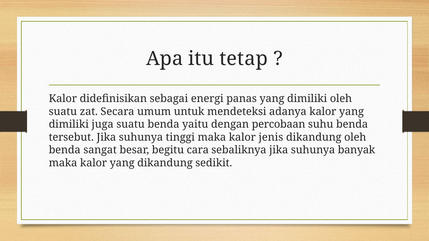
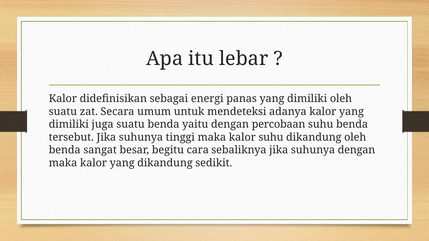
tetap: tetap -> lebar
kalor jenis: jenis -> suhu
suhunya banyak: banyak -> dengan
